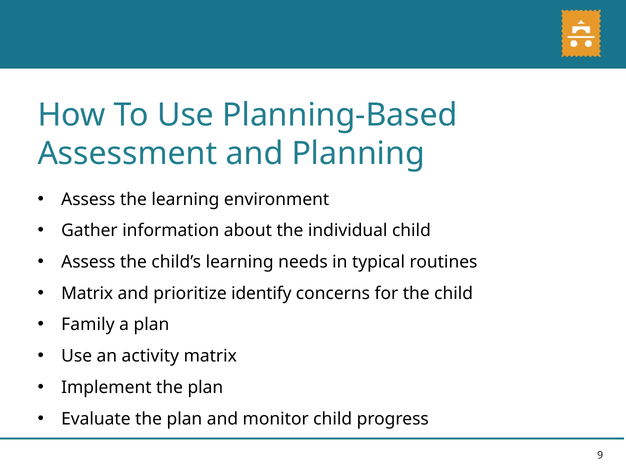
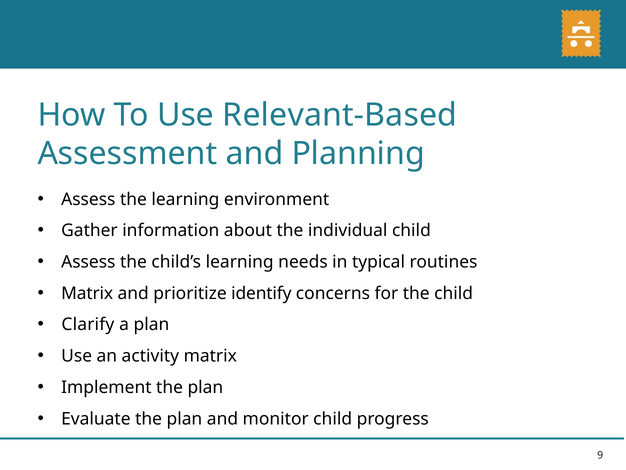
Planning-Based: Planning-Based -> Relevant-Based
Family: Family -> Clarify
